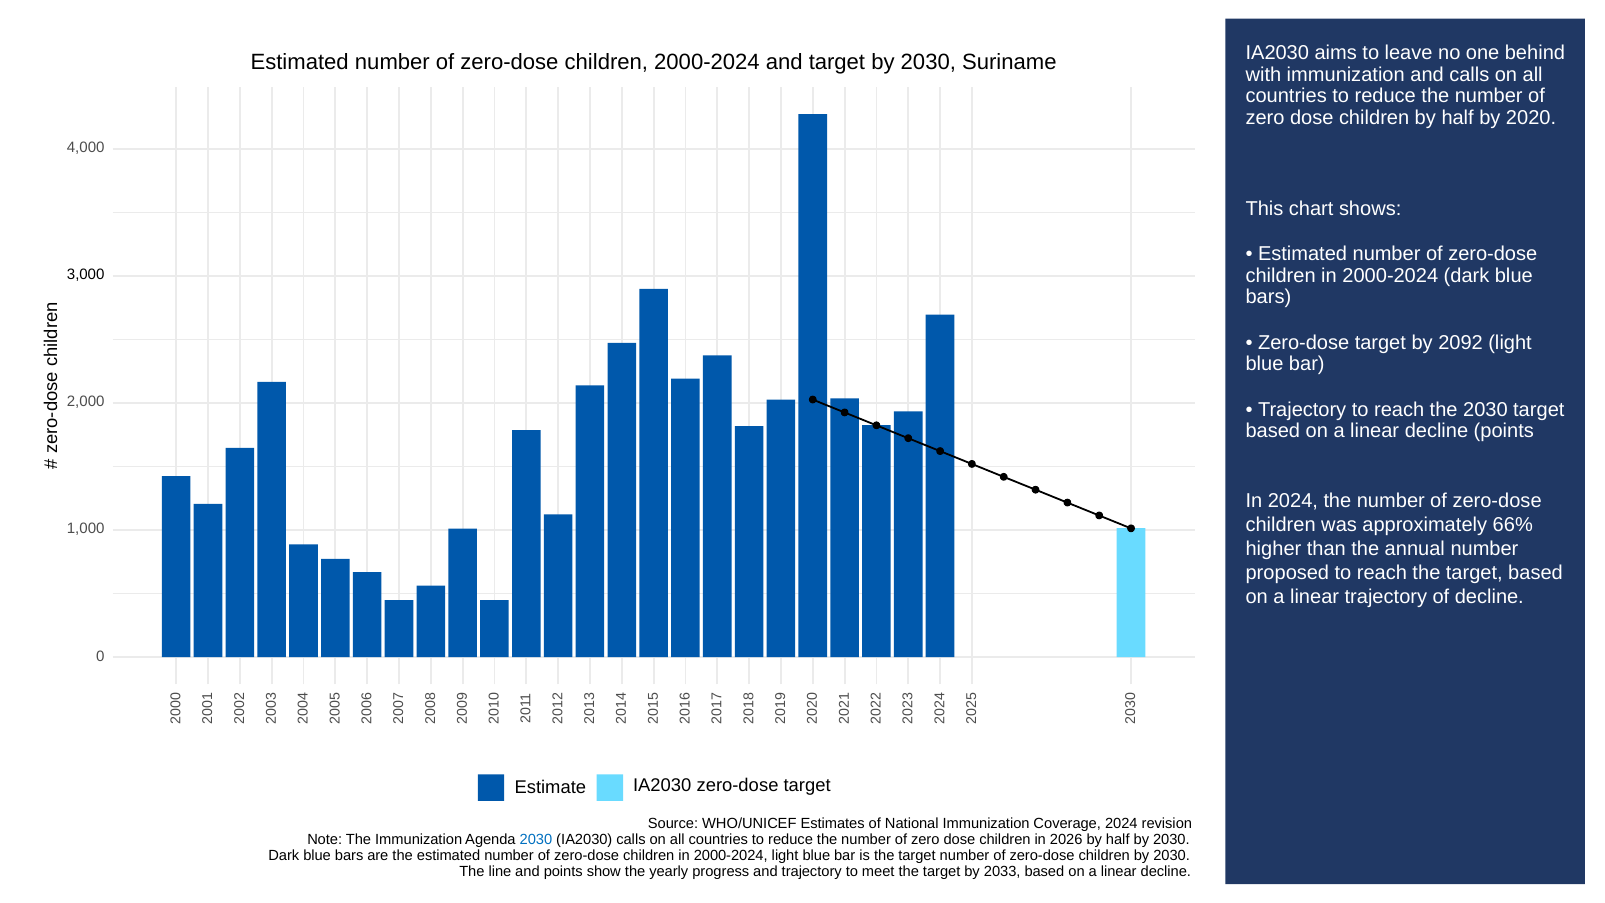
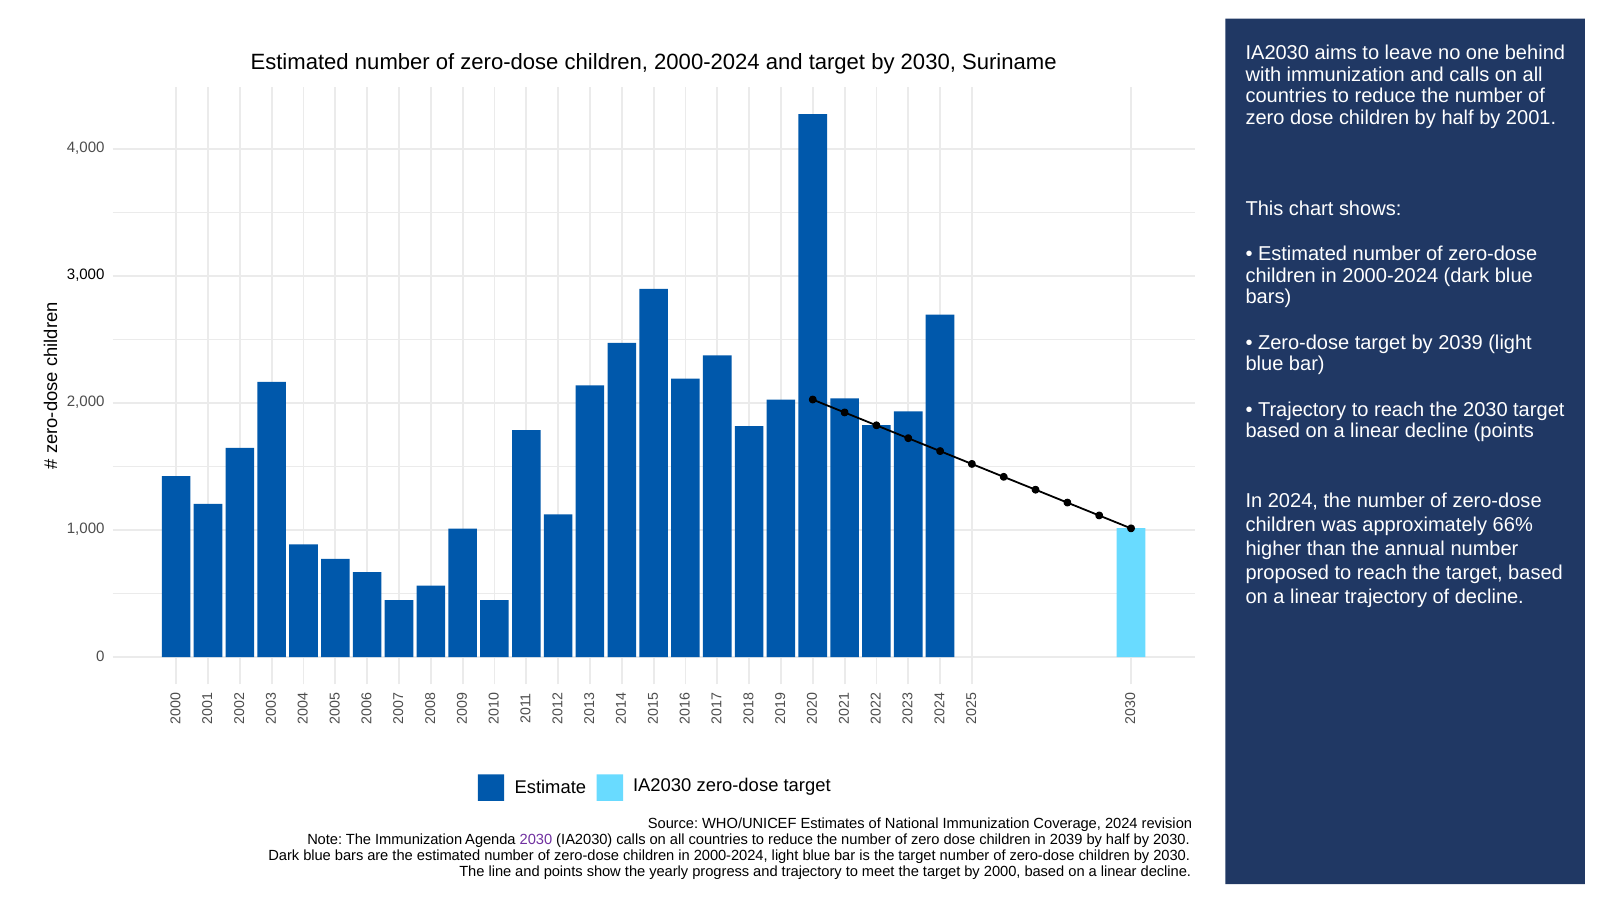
2020: 2020 -> 2001
by 2092: 2092 -> 2039
2030 at (536, 839) colour: blue -> purple
in 2026: 2026 -> 2039
2033: 2033 -> 2000
